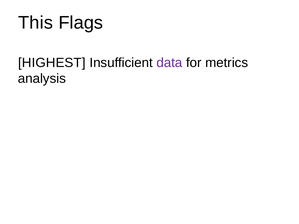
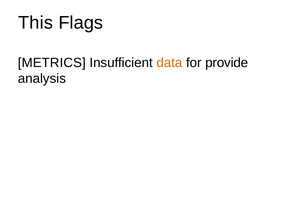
HIGHEST: HIGHEST -> METRICS
data colour: purple -> orange
metrics: metrics -> provide
